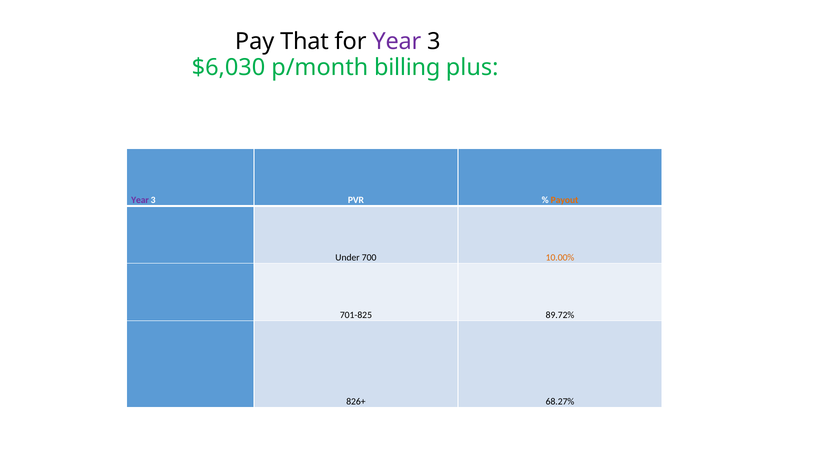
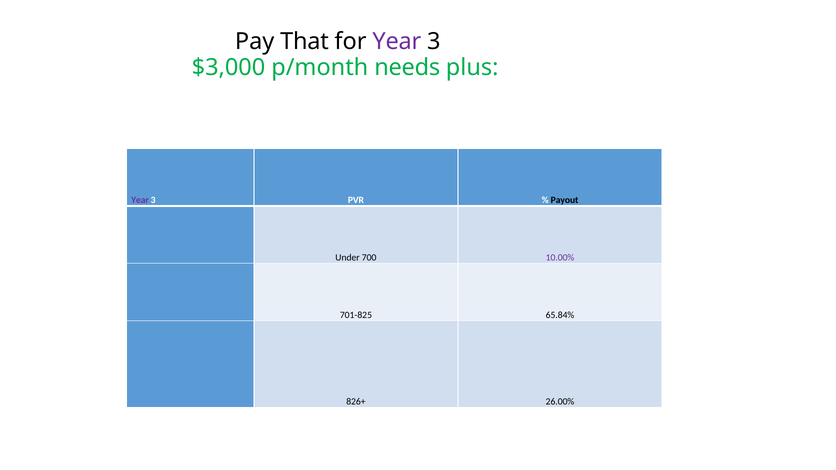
$6,030: $6,030 -> $3,000
billing: billing -> needs
Payout colour: orange -> black
10.00% colour: orange -> purple
89.72%: 89.72% -> 65.84%
68.27%: 68.27% -> 26.00%
